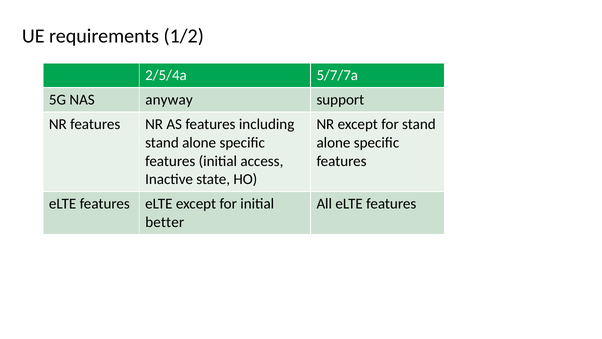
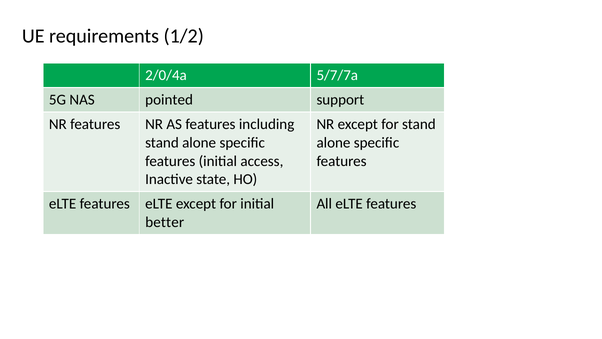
2/5/4a: 2/5/4a -> 2/0/4a
anyway: anyway -> pointed
